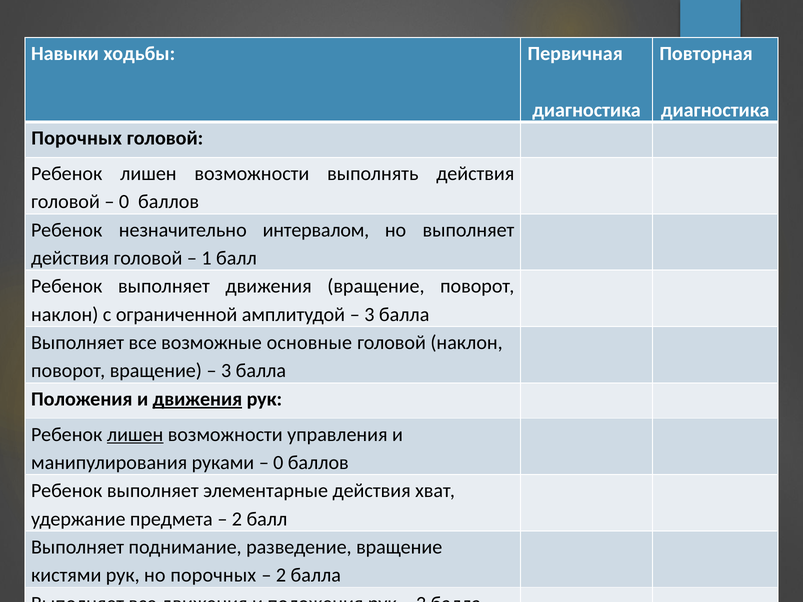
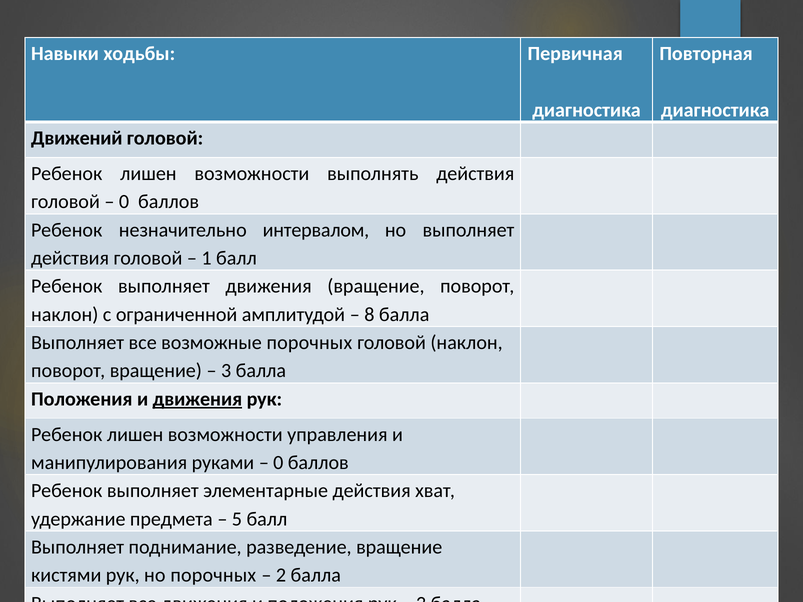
Порочных at (77, 138): Порочных -> Движений
3 at (369, 315): 3 -> 8
возможные основные: основные -> порочных
лишен at (135, 435) underline: present -> none
2 at (237, 519): 2 -> 5
